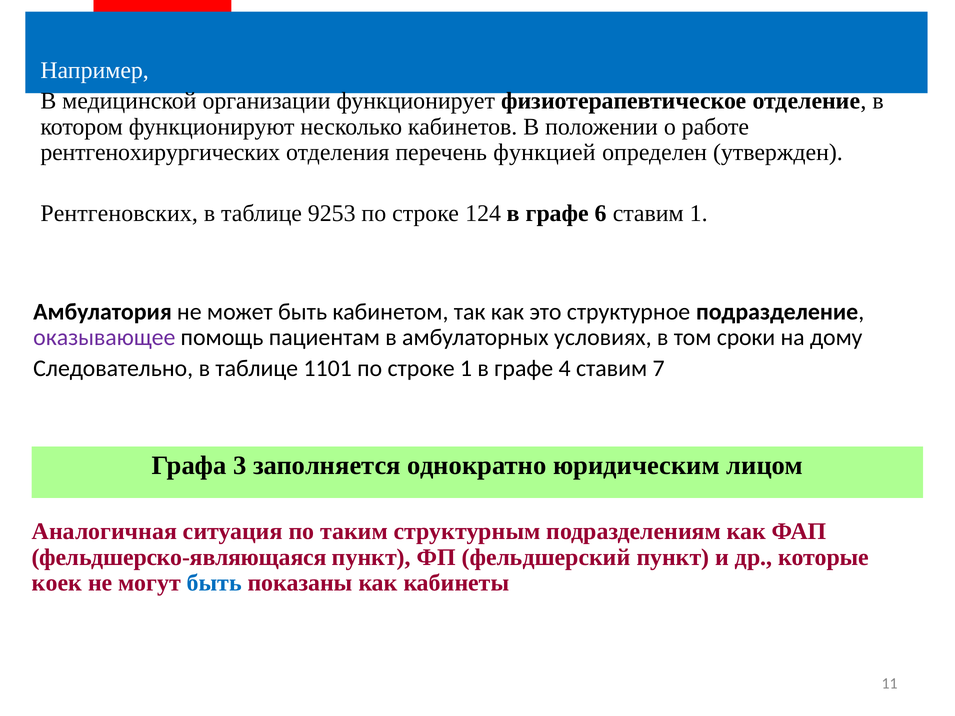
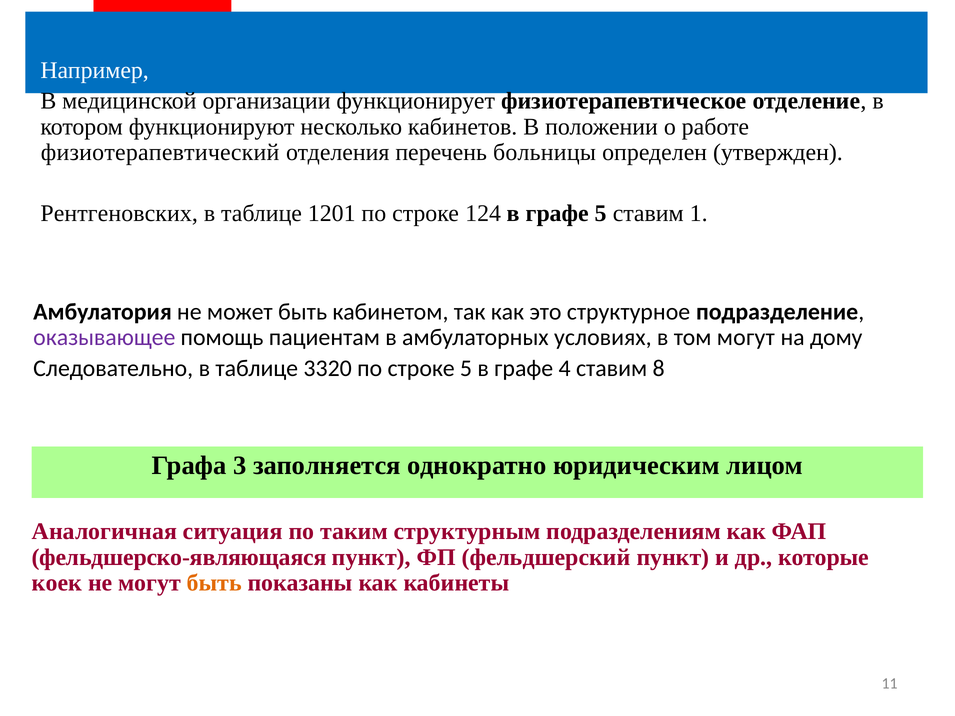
рентгенохирургических: рентгенохирургических -> физиотерапевтический
функцией: функцией -> больницы
9253: 9253 -> 1201
графе 6: 6 -> 5
том сроки: сроки -> могут
1101: 1101 -> 3320
строке 1: 1 -> 5
7: 7 -> 8
быть at (214, 583) colour: blue -> orange
